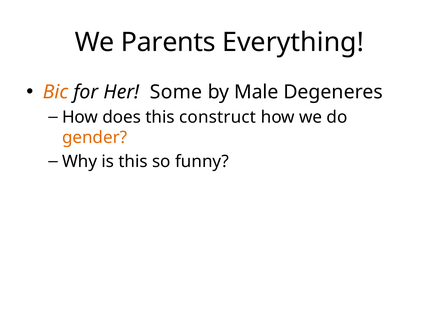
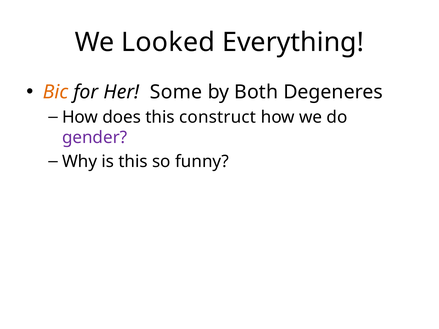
Parents: Parents -> Looked
Male: Male -> Both
gender colour: orange -> purple
